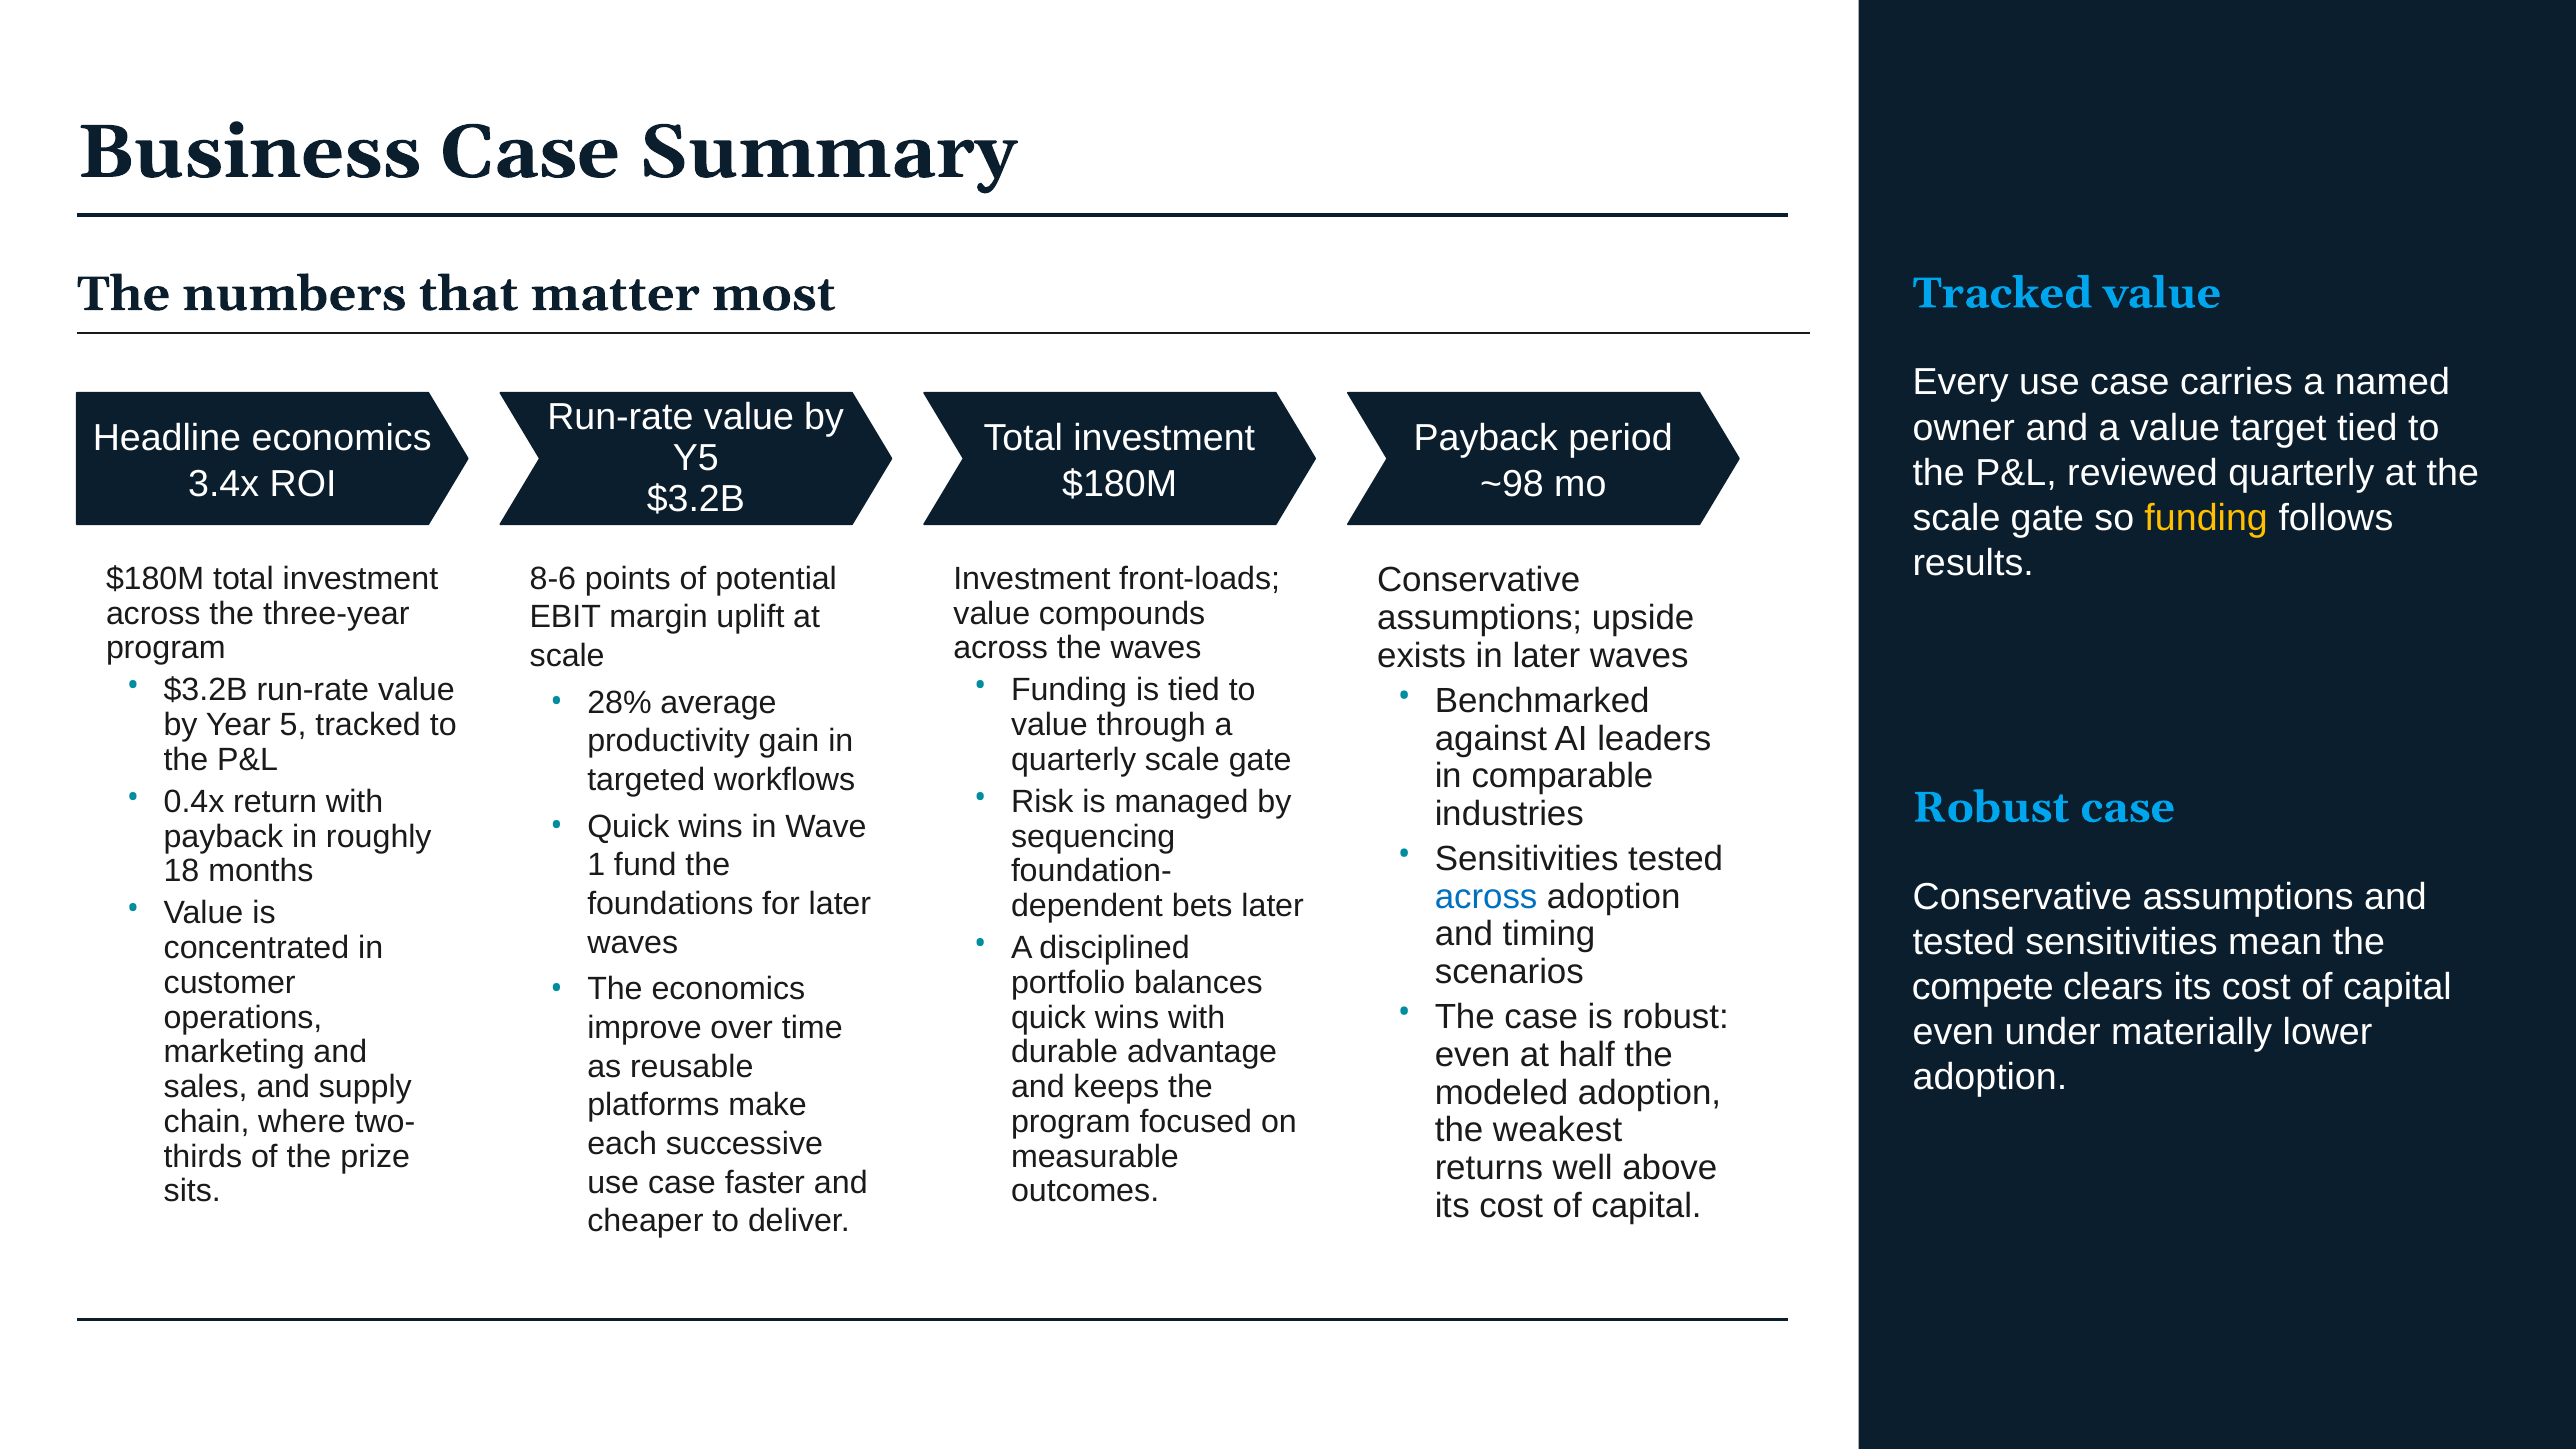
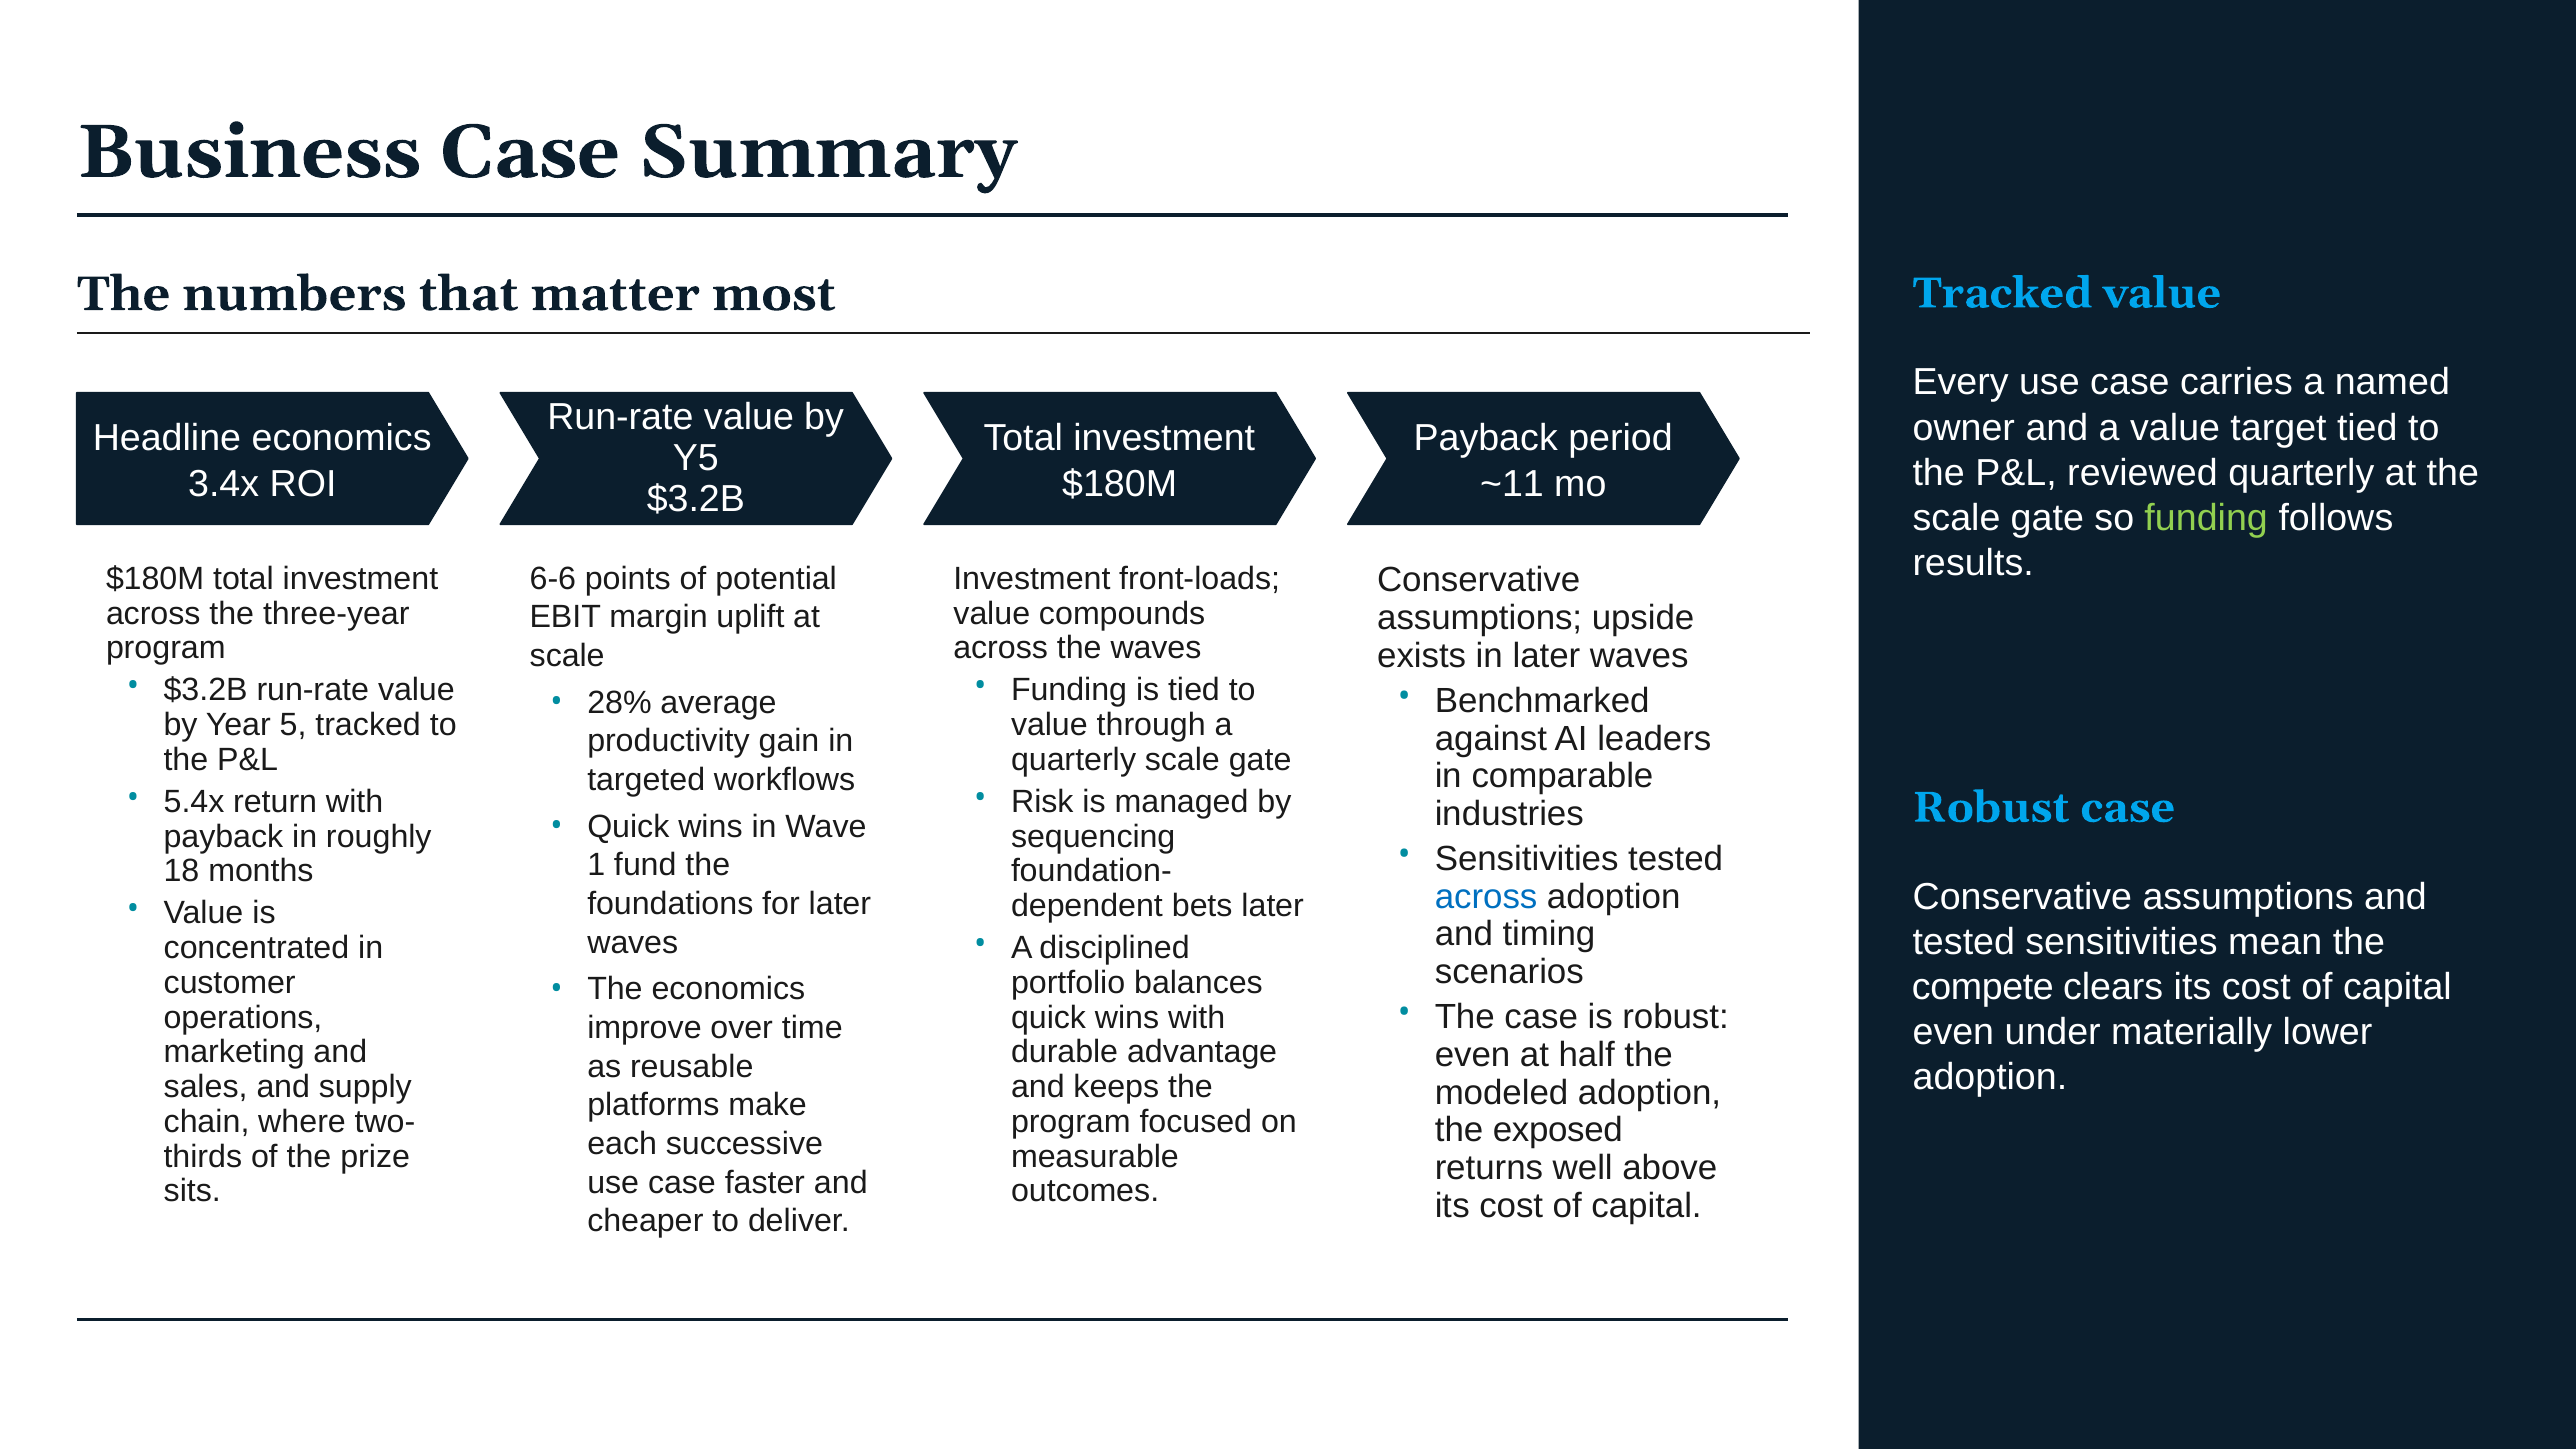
~98: ~98 -> ~11
funding at (2206, 518) colour: yellow -> light green
8-6: 8-6 -> 6-6
0.4x: 0.4x -> 5.4x
weakest: weakest -> exposed
